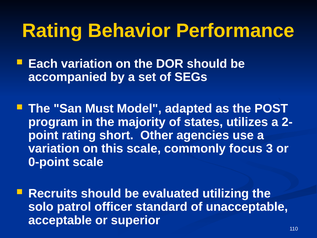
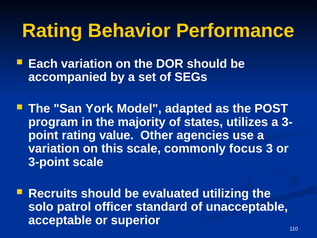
Must: Must -> York
2-: 2- -> 3-
short: short -> value
0-point: 0-point -> 3-point
